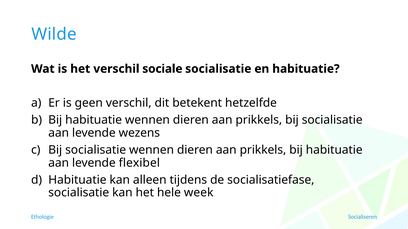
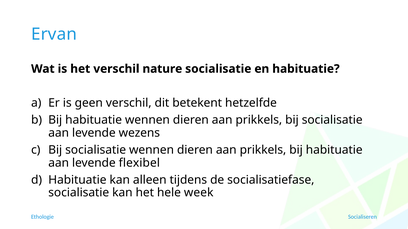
Wilde: Wilde -> Ervan
sociale: sociale -> nature
